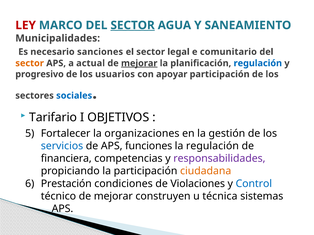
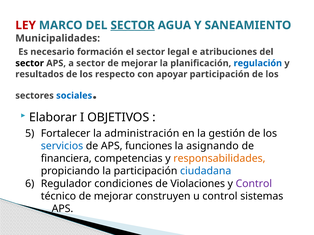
sanciones: sanciones -> formación
comunitario: comunitario -> atribuciones
sector at (30, 63) colour: orange -> black
a actual: actual -> sector
mejorar at (139, 63) underline: present -> none
progresivo: progresivo -> resultados
usuarios: usuarios -> respecto
Tarifario: Tarifario -> Elaborar
organizaciones: organizaciones -> administración
la regulación: regulación -> asignando
responsabilidades colour: purple -> orange
ciudadana colour: orange -> blue
Prestación: Prestación -> Regulador
Control at (254, 184) colour: blue -> purple
u técnica: técnica -> control
